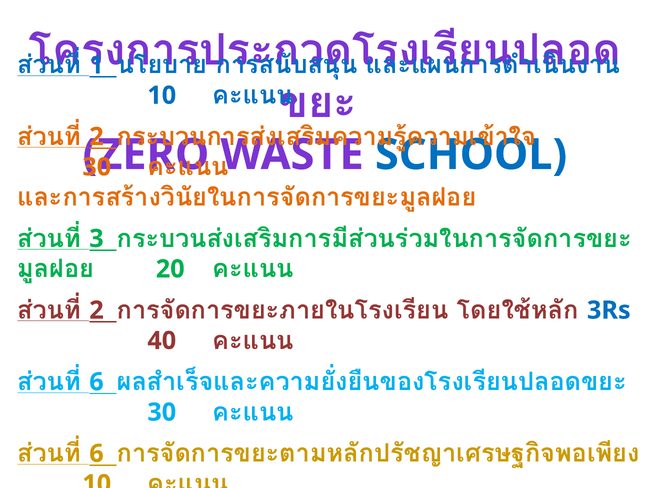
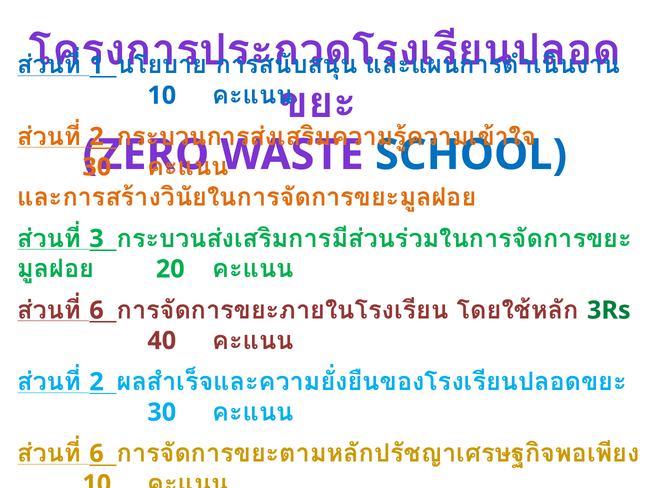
2 at (96, 310): 2 -> 6
3Rs colour: blue -> green
6 at (96, 382): 6 -> 2
